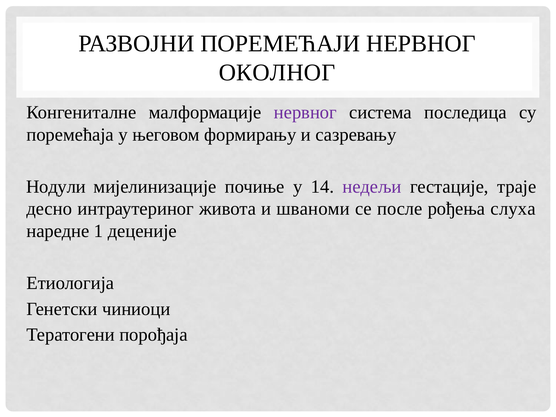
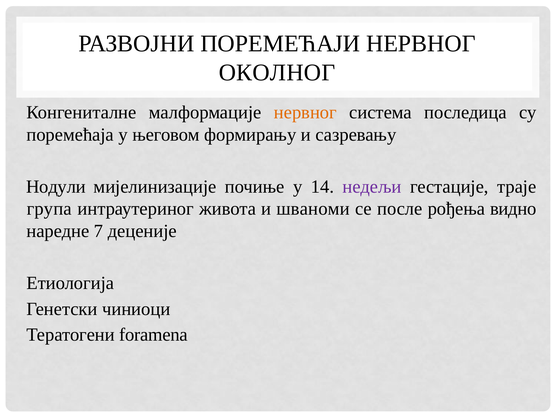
нервног at (305, 113) colour: purple -> orange
десно: десно -> група
слуха: слуха -> видно
1: 1 -> 7
порођаја: порођаја -> foramena
